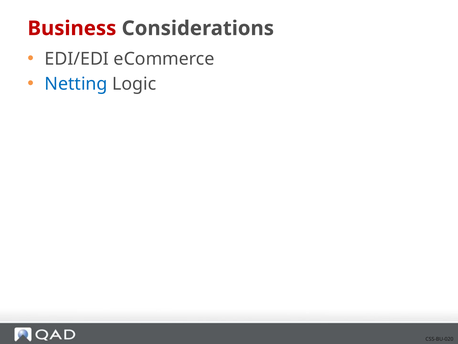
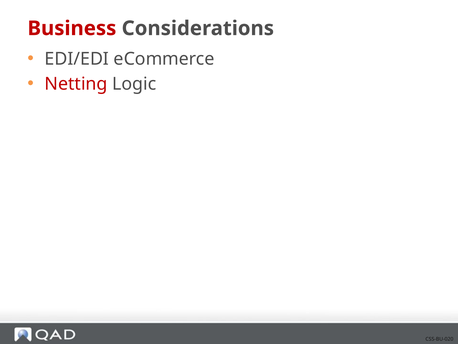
Netting colour: blue -> red
